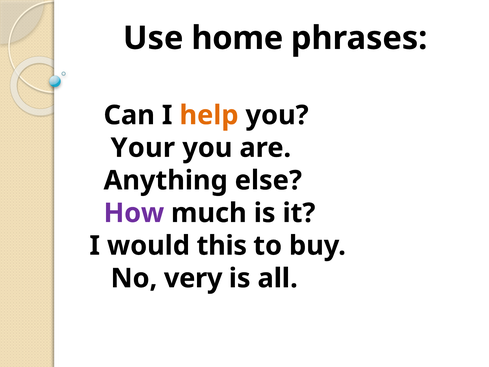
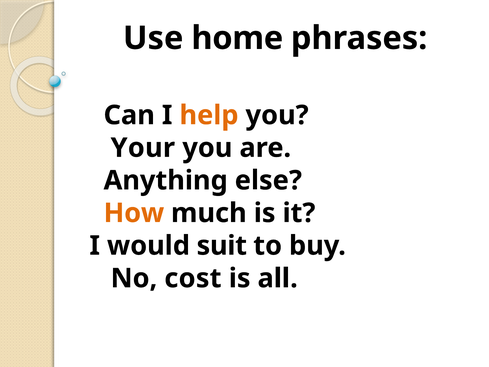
How colour: purple -> orange
this: this -> suit
very: very -> cost
